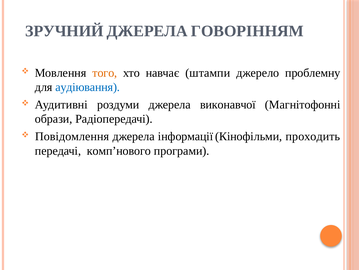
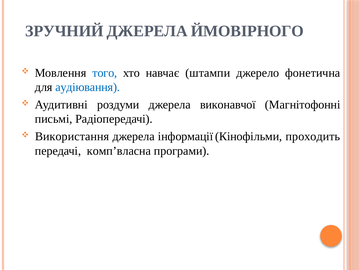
ГОВОРІННЯМ: ГОВОРІННЯМ -> ЙМОВІРНОГО
того colour: orange -> blue
проблемну: проблемну -> фонетична
образи: образи -> письмі
Повідомлення: Повідомлення -> Використання
комп’нового: комп’нового -> комп’власна
